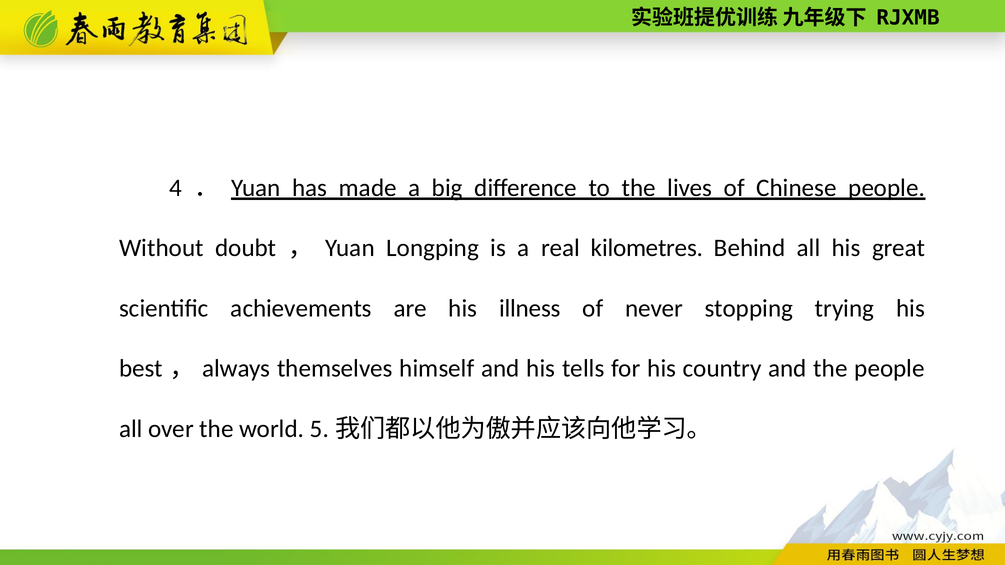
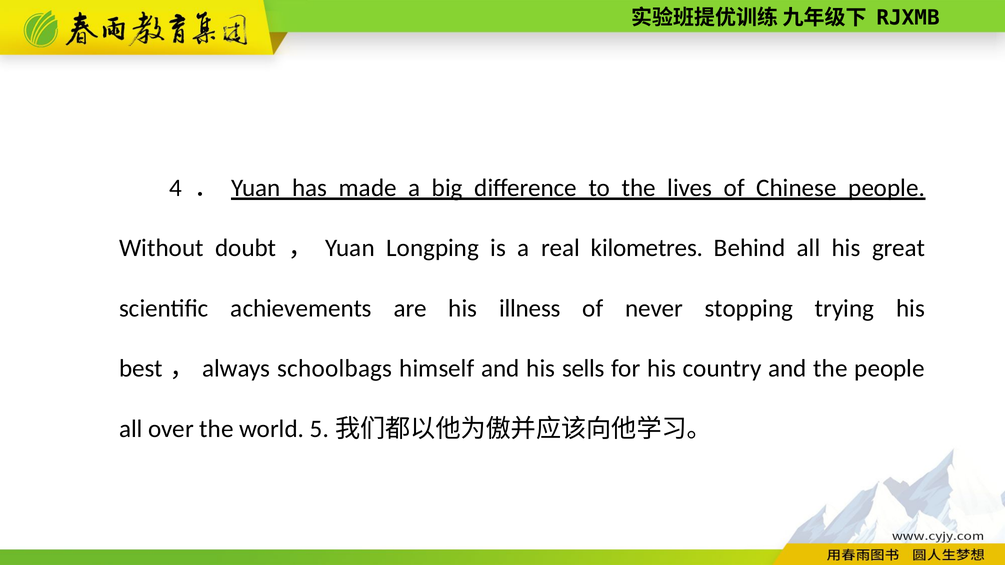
themselves: themselves -> schoolbags
tells: tells -> sells
